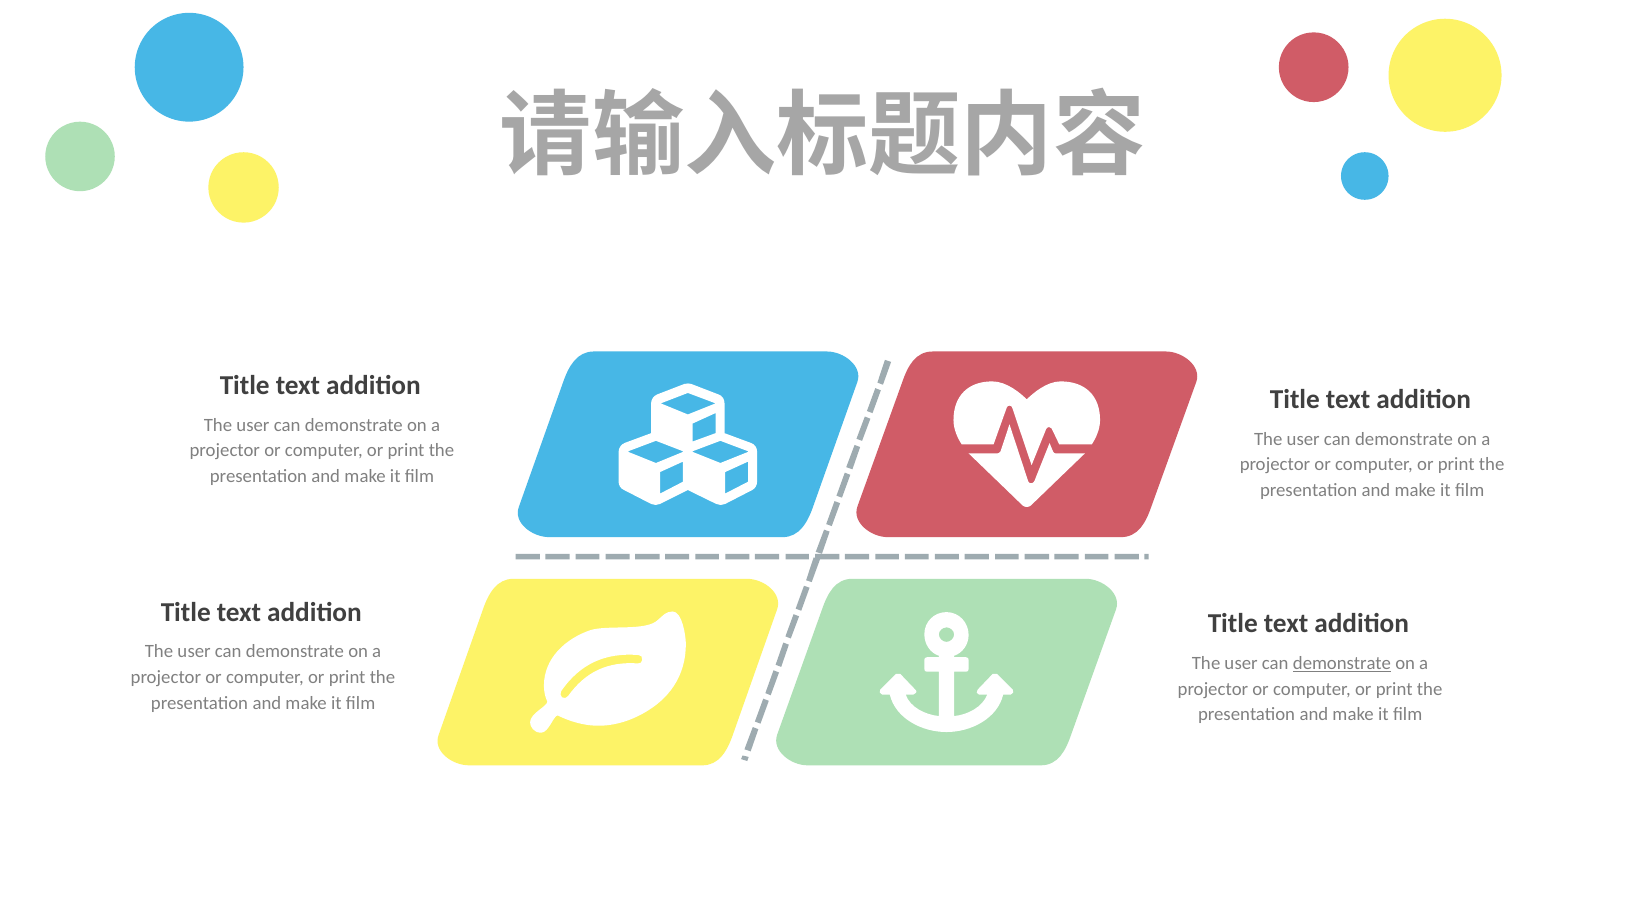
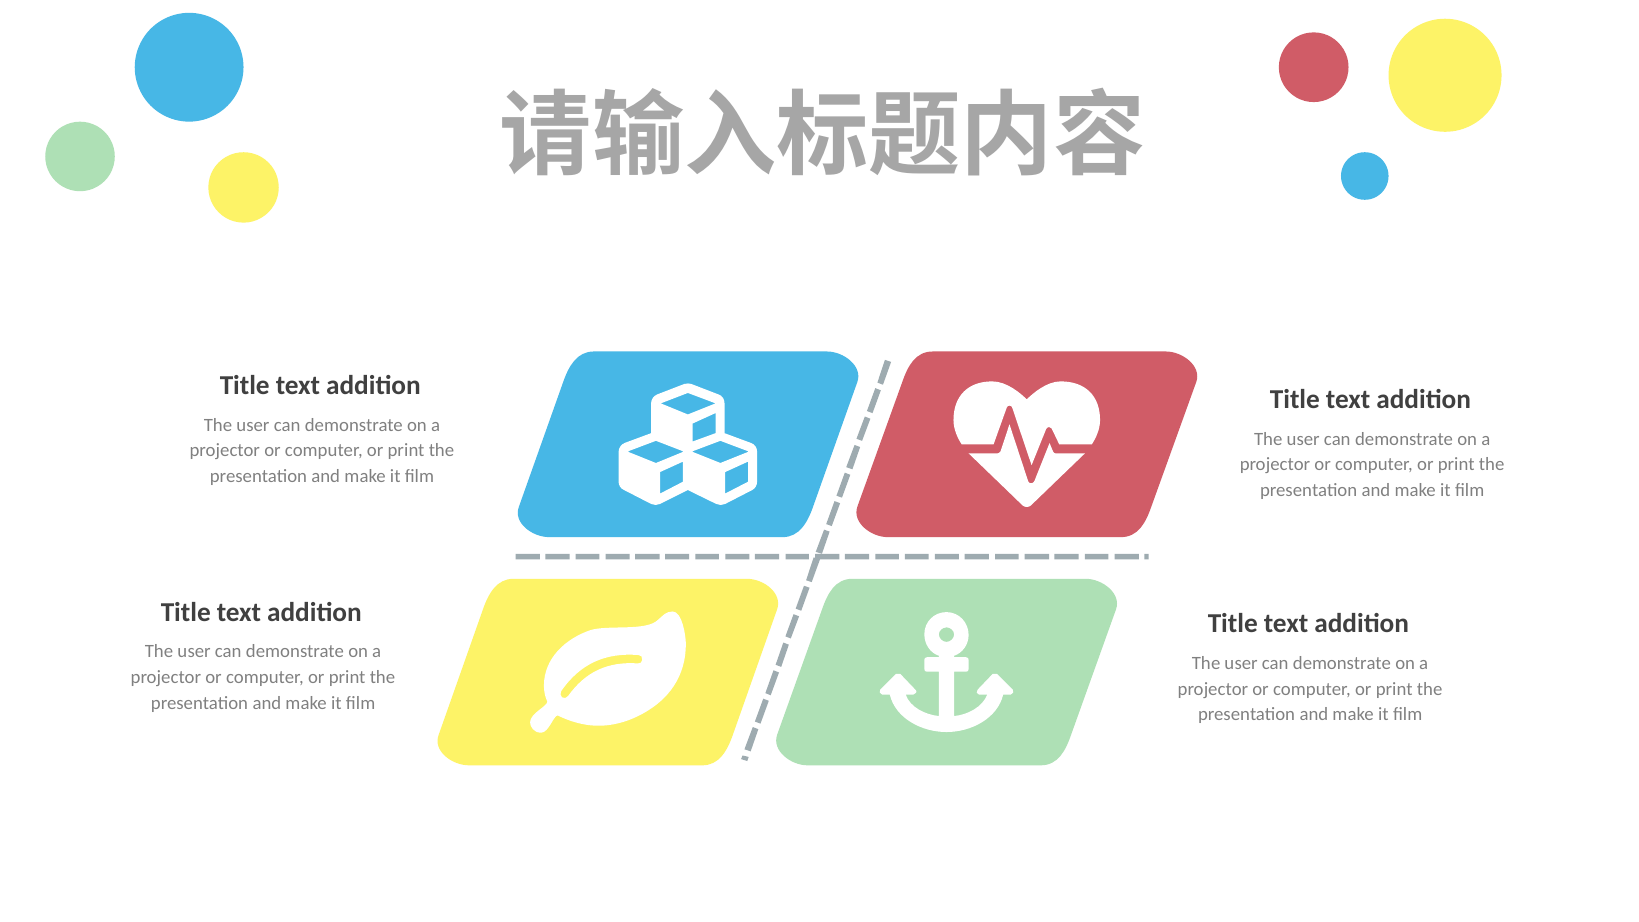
demonstrate at (1342, 663) underline: present -> none
